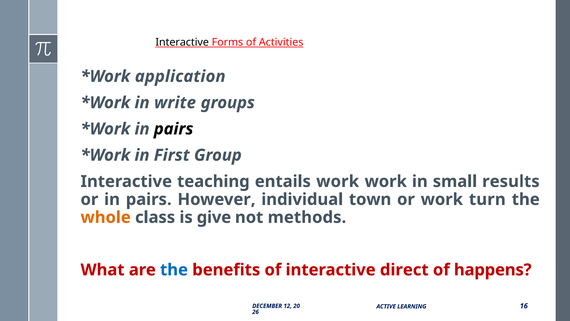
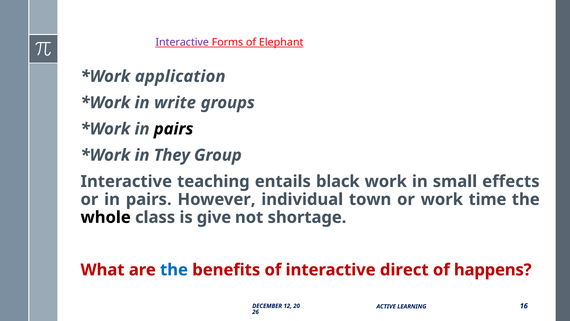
Interactive at (182, 42) colour: black -> purple
Activities: Activities -> Elephant
First: First -> They
entails work: work -> black
results: results -> effects
turn: turn -> time
whole colour: orange -> black
methods: methods -> shortage
